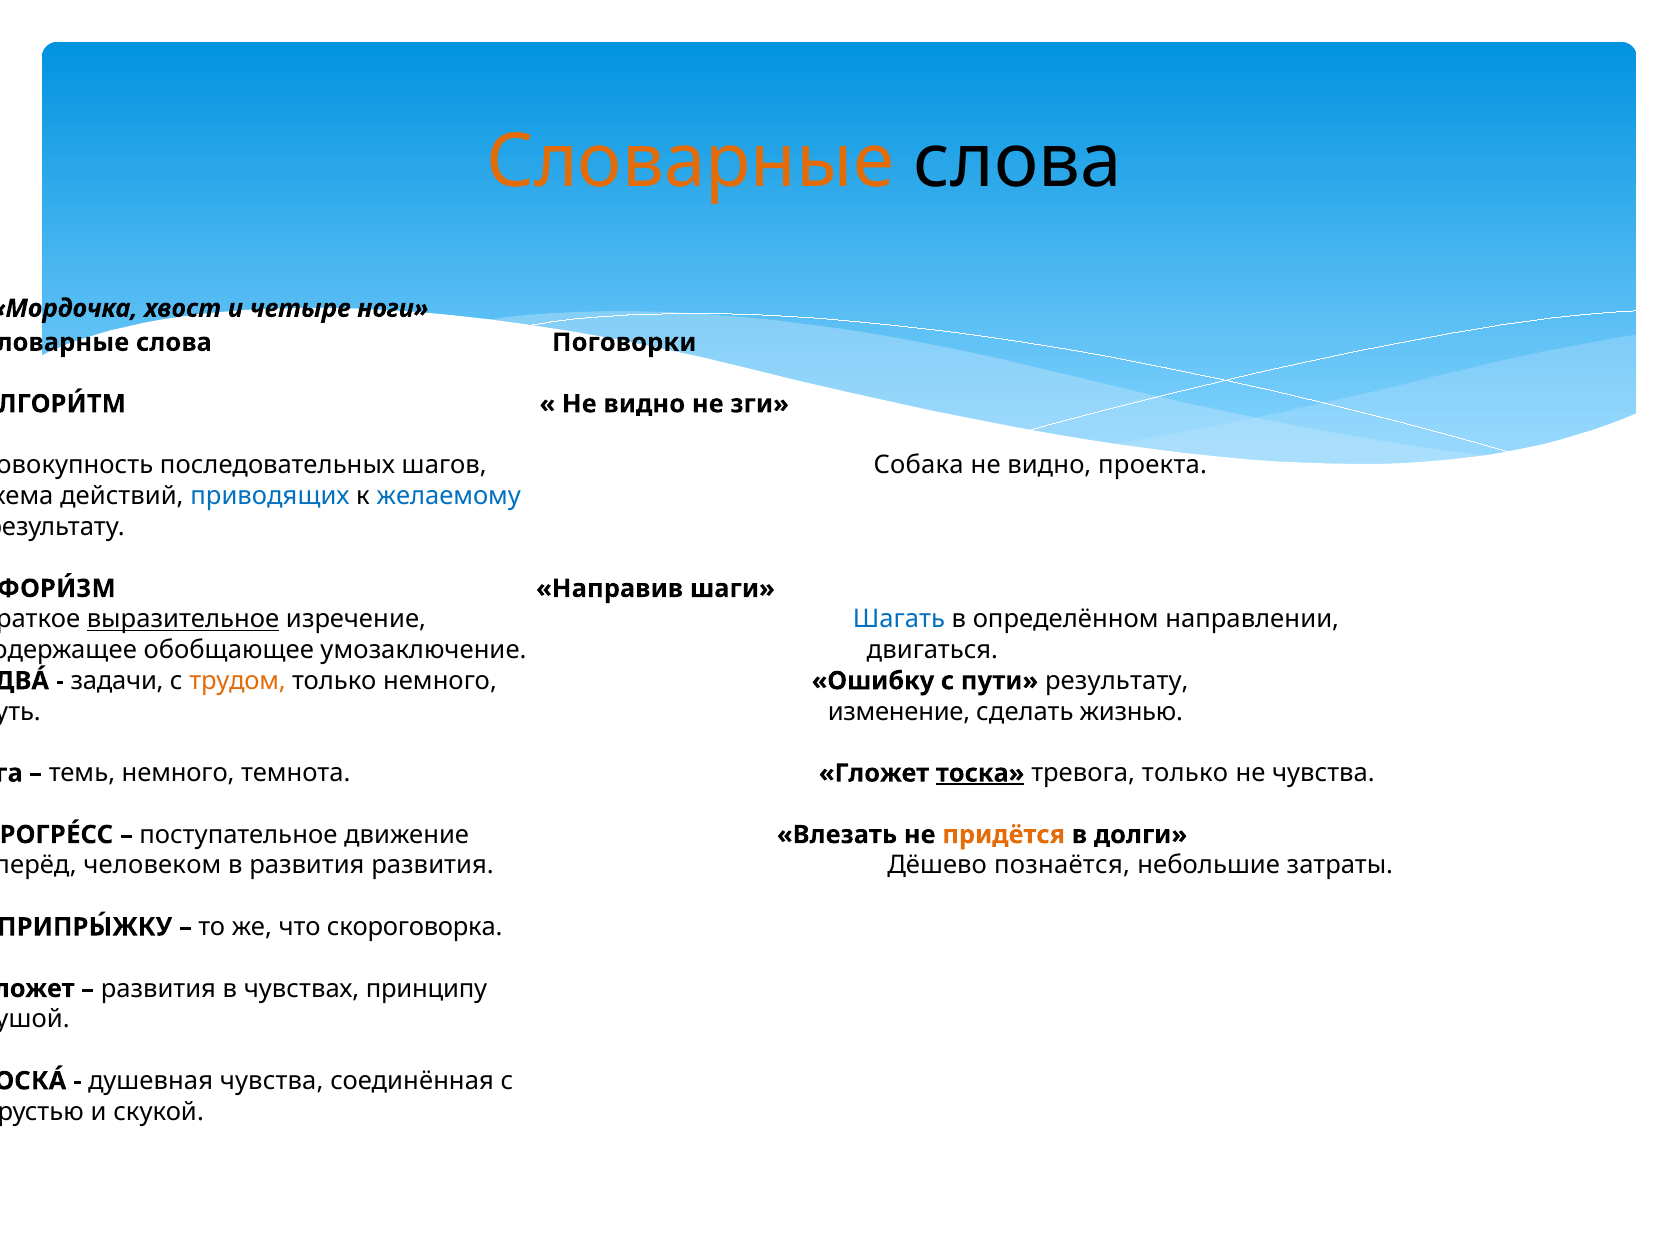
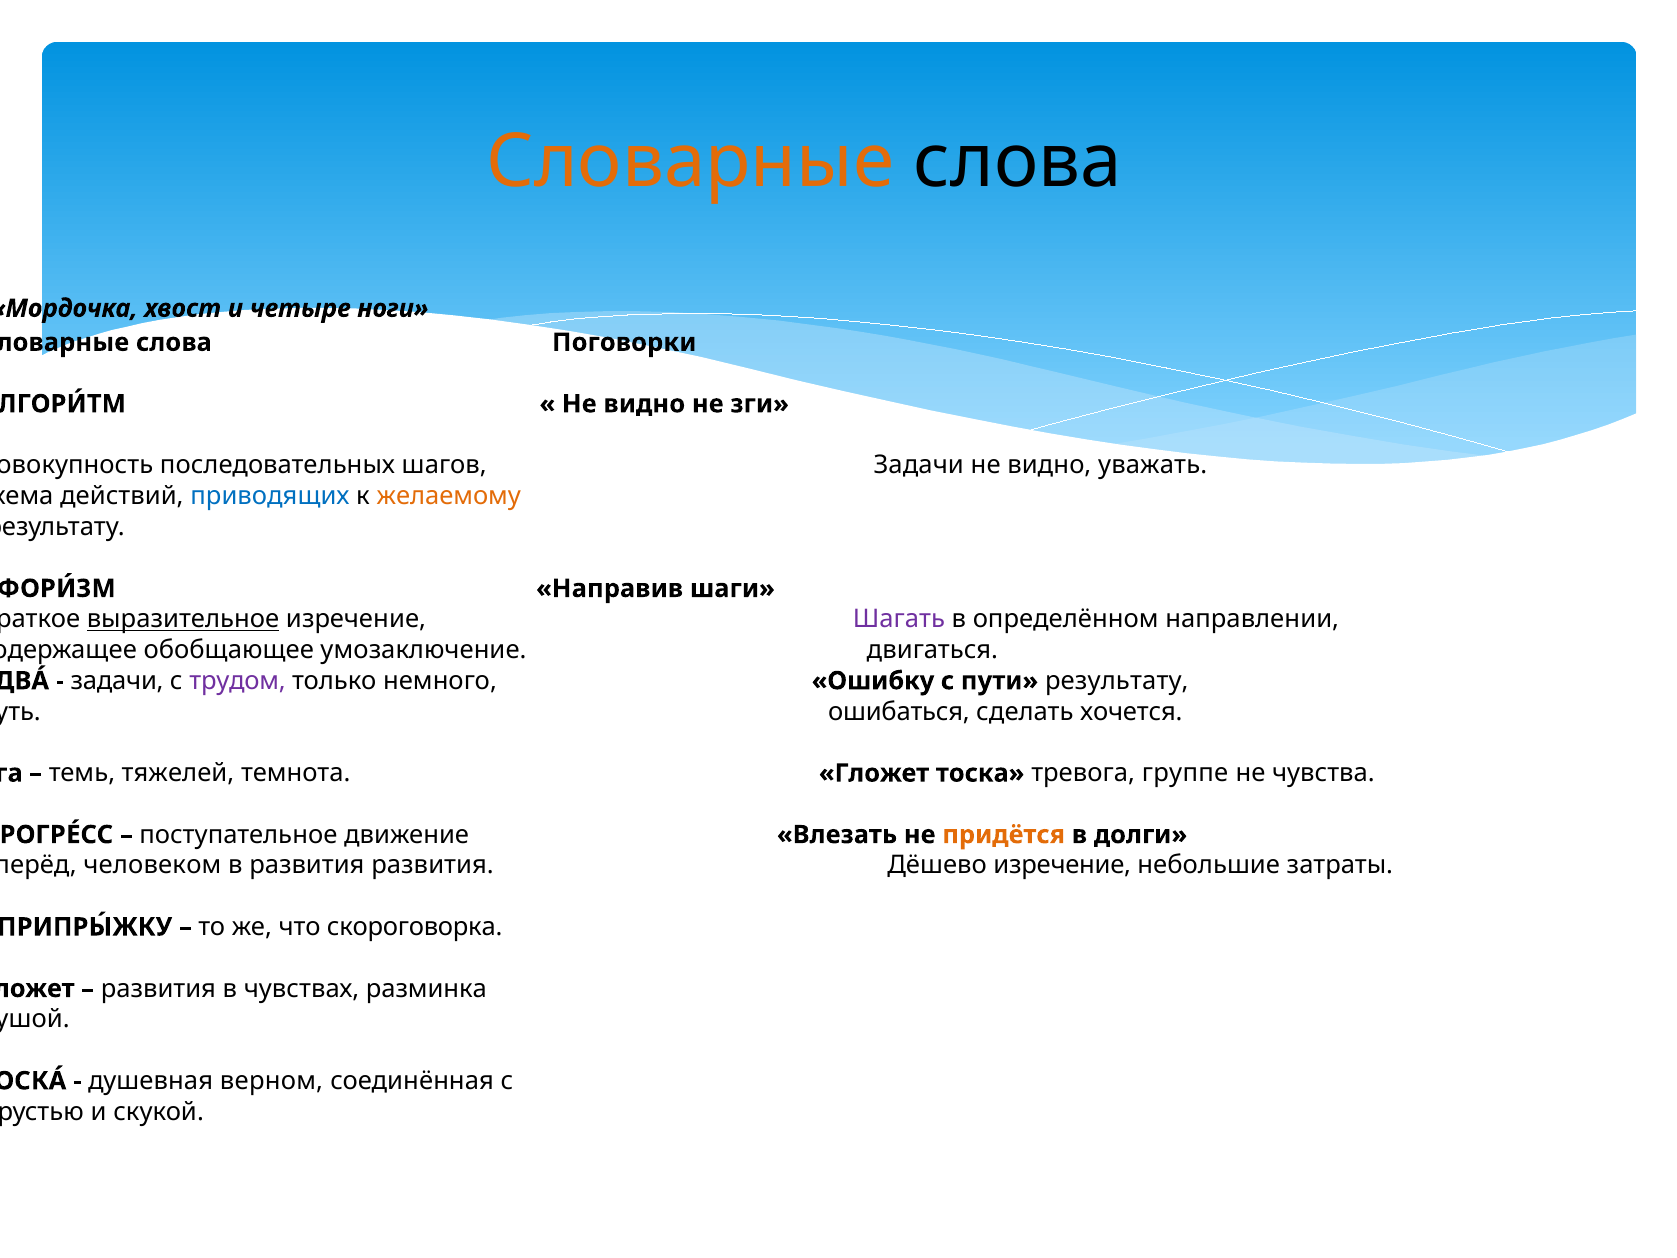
шагов Собака: Собака -> Задачи
проекта: проекта -> уважать
желаемому colour: blue -> orange
Шагать colour: blue -> purple
трудом colour: orange -> purple
изменение: изменение -> ошибаться
жизнью: жизнью -> хочется
темь немного: немного -> тяжелей
тоска underline: present -> none
тревога только: только -> группе
Дёшево познаётся: познаётся -> изречение
принципу: принципу -> разминка
душевная чувства: чувства -> верном
